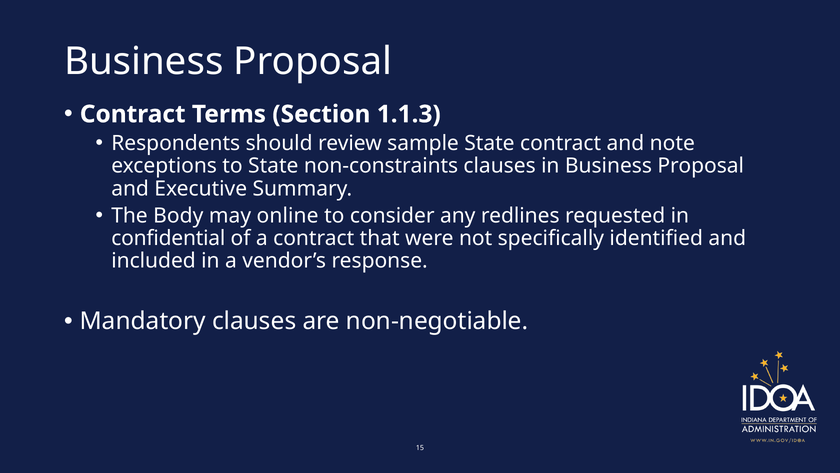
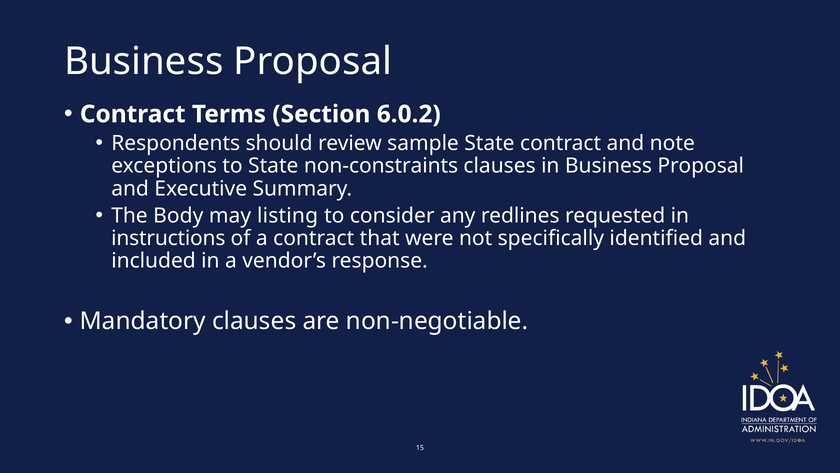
1.1.3: 1.1.3 -> 6.0.2
online: online -> listing
confidential: confidential -> instructions
